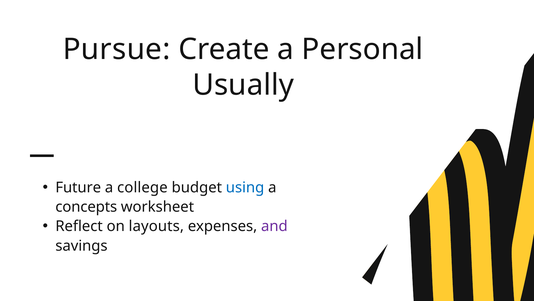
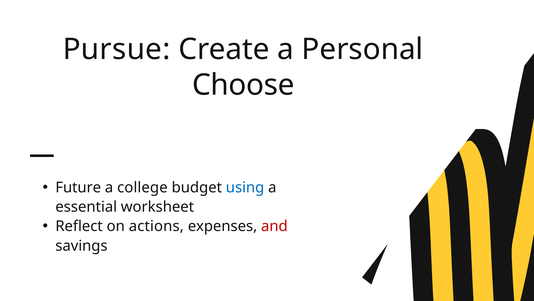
Usually: Usually -> Choose
concepts: concepts -> essential
layouts: layouts -> actions
and colour: purple -> red
